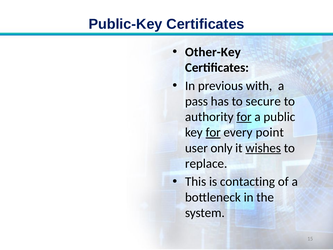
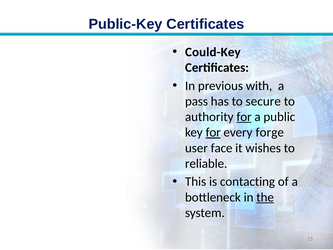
Other-Key: Other-Key -> Could-Key
point: point -> forge
only: only -> face
wishes underline: present -> none
replace: replace -> reliable
the underline: none -> present
